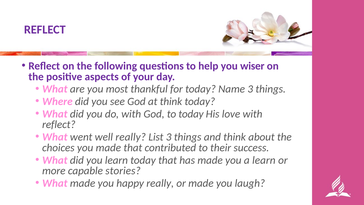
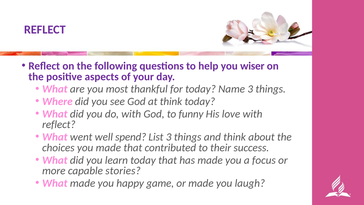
to today: today -> funny
well really: really -> spend
a learn: learn -> focus
happy really: really -> game
